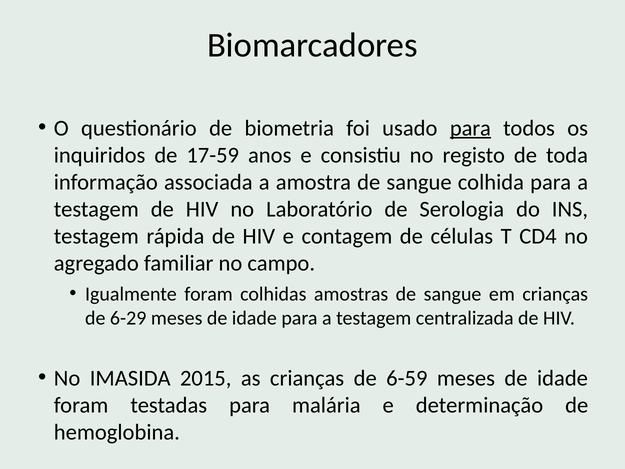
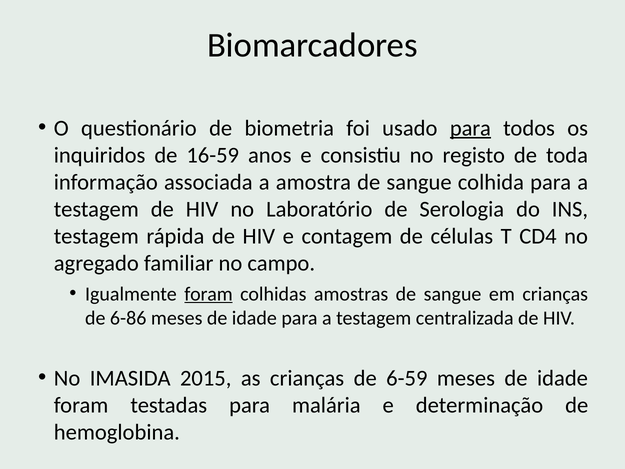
17-59: 17-59 -> 16-59
foram at (208, 294) underline: none -> present
6-29: 6-29 -> 6-86
